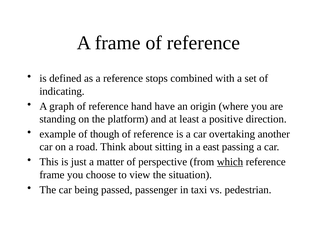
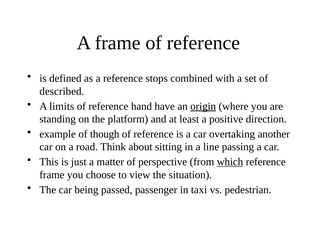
indicating: indicating -> described
graph: graph -> limits
origin underline: none -> present
east: east -> line
